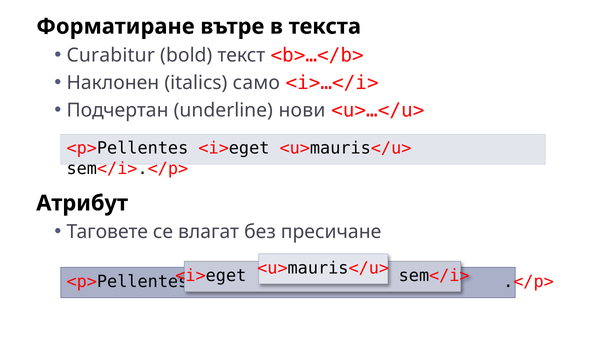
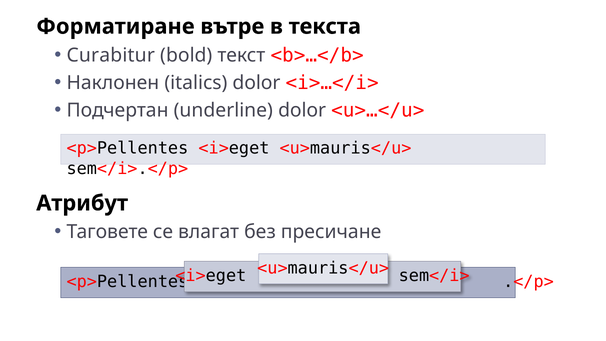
italics само: само -> dolor
underline нови: нови -> dolor
